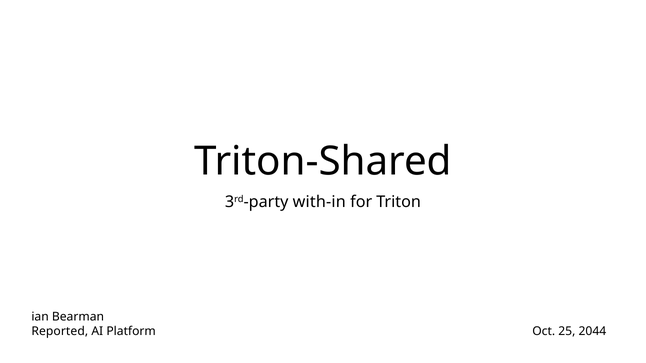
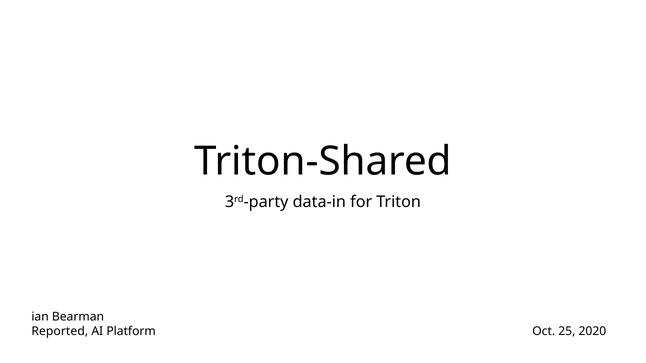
with-in: with-in -> data-in
2044: 2044 -> 2020
